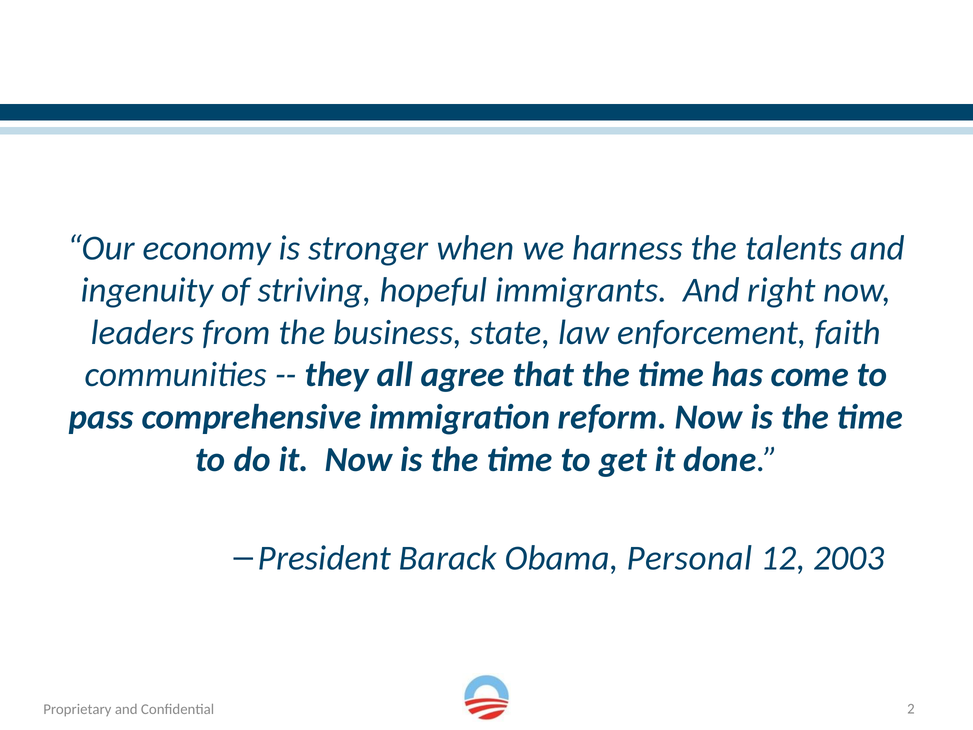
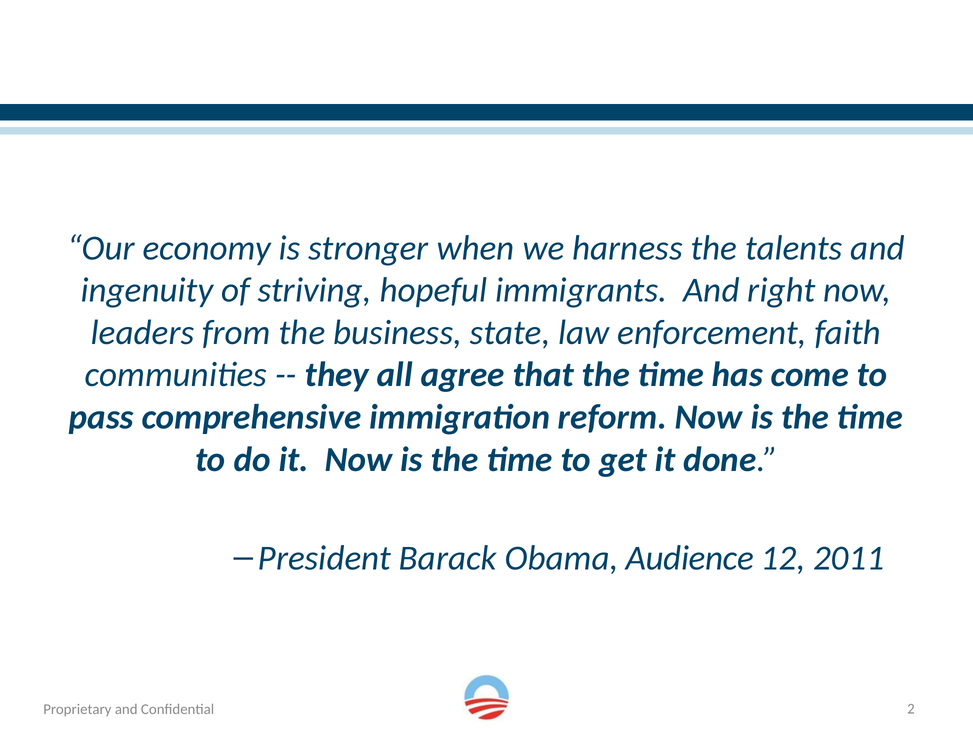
Personal: Personal -> Audience
2003: 2003 -> 2011
